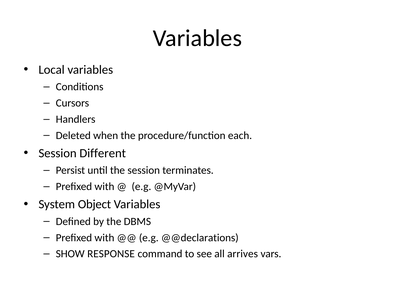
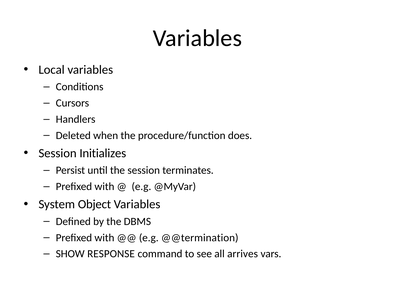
each: each -> does
Different: Different -> Initializes
@@declarations: @@declarations -> @@termination
